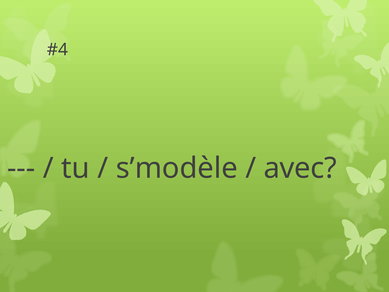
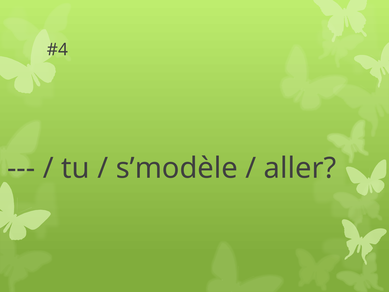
avec: avec -> aller
